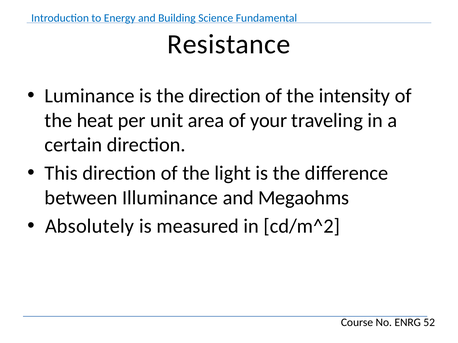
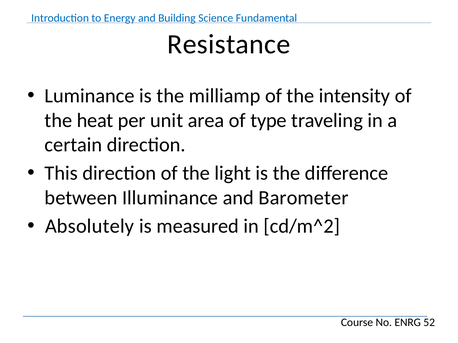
the direction: direction -> milliamp
your: your -> type
Megaohms: Megaohms -> Barometer
